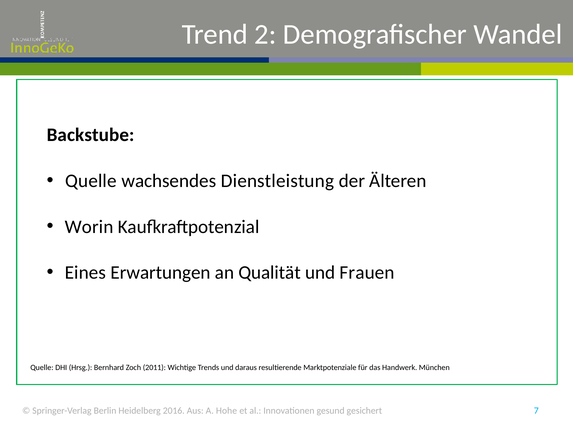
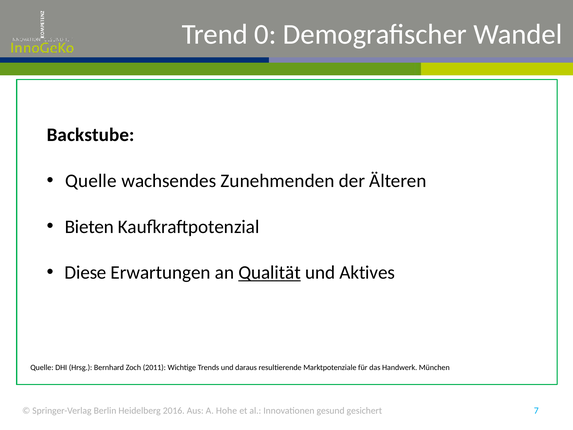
2: 2 -> 0
Dienstleistung: Dienstleistung -> Zunehmenden
Worin: Worin -> Bieten
Eines: Eines -> Diese
Qualität underline: none -> present
Frauen: Frauen -> Aktives
